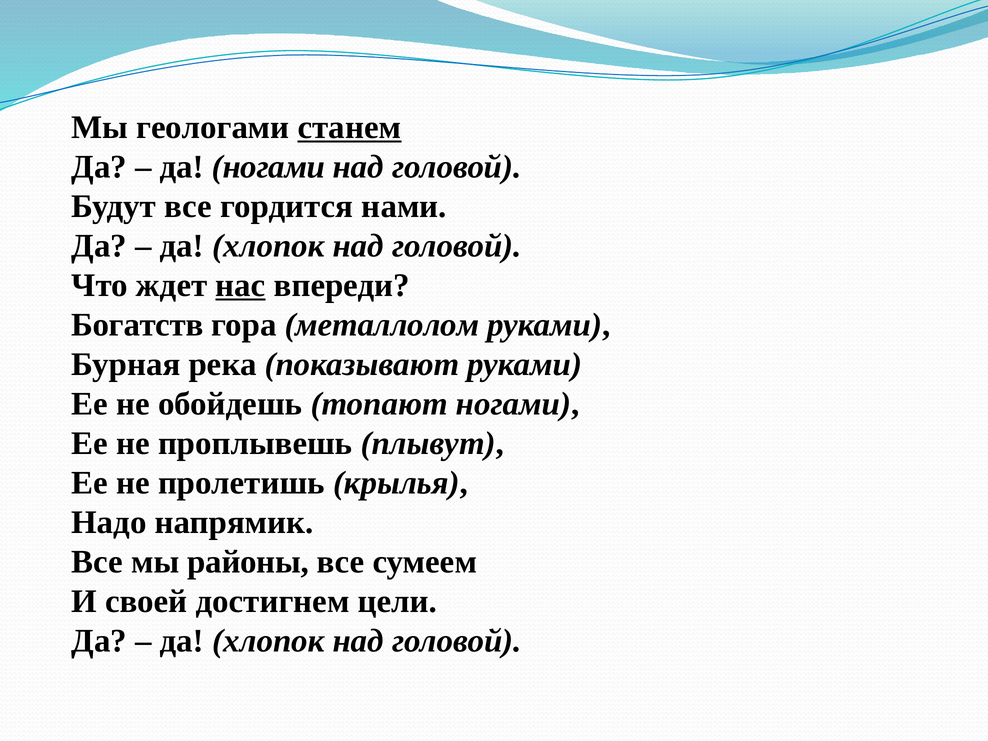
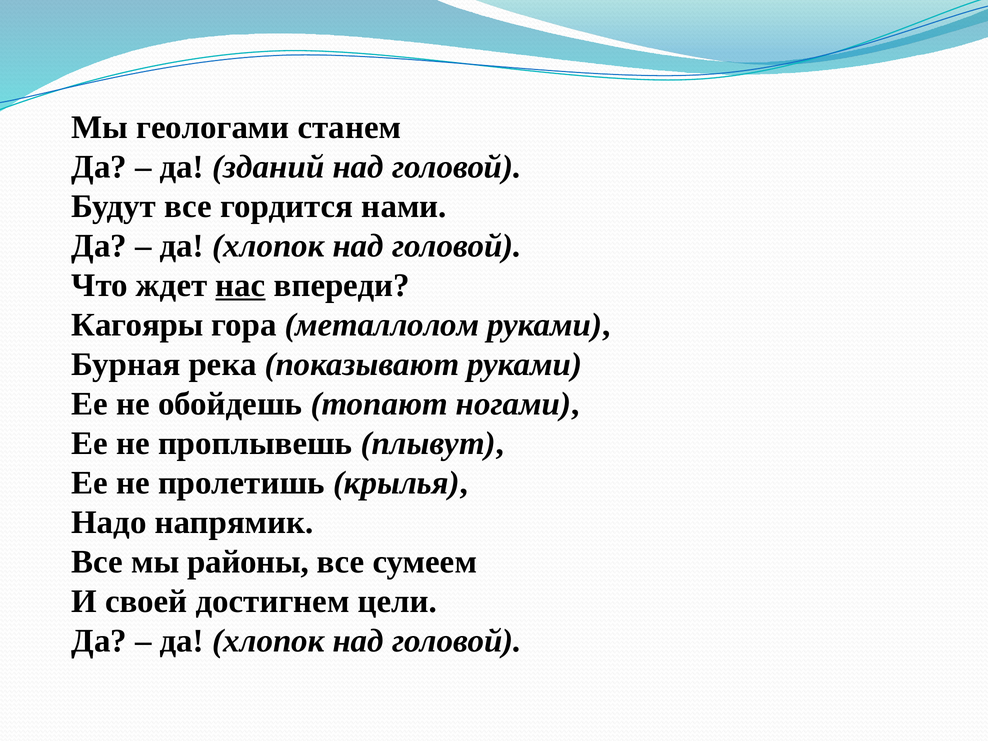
станем underline: present -> none
да ногами: ногами -> зданий
Богатств: Богатств -> Кагояры
